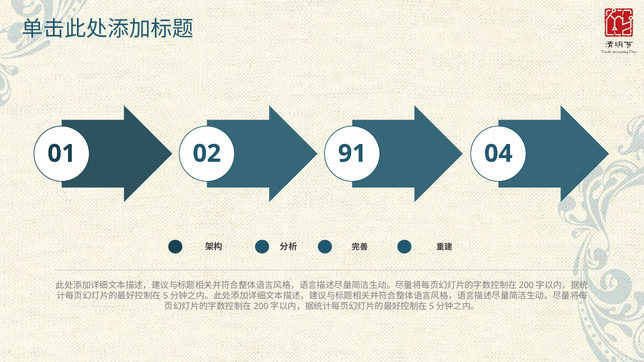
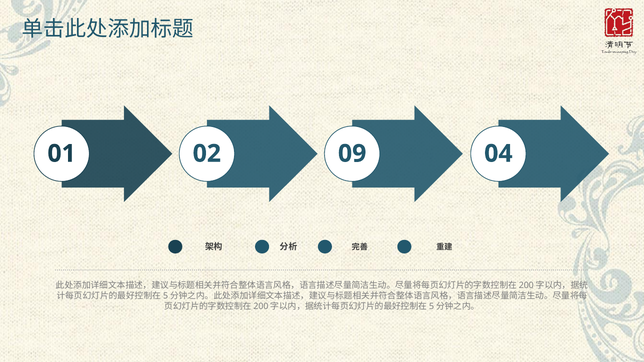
91: 91 -> 09
